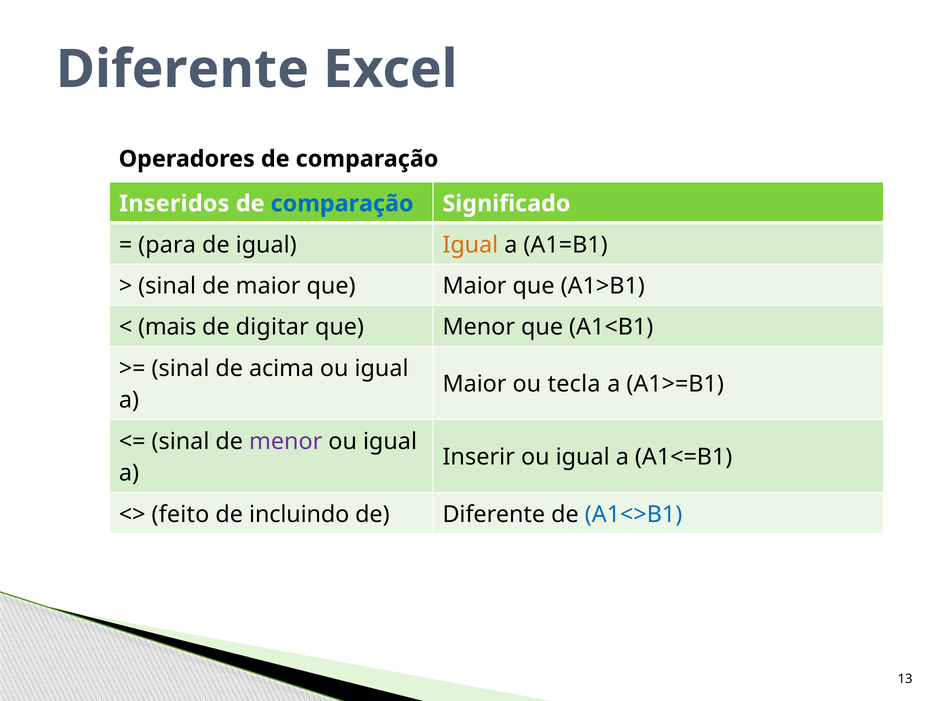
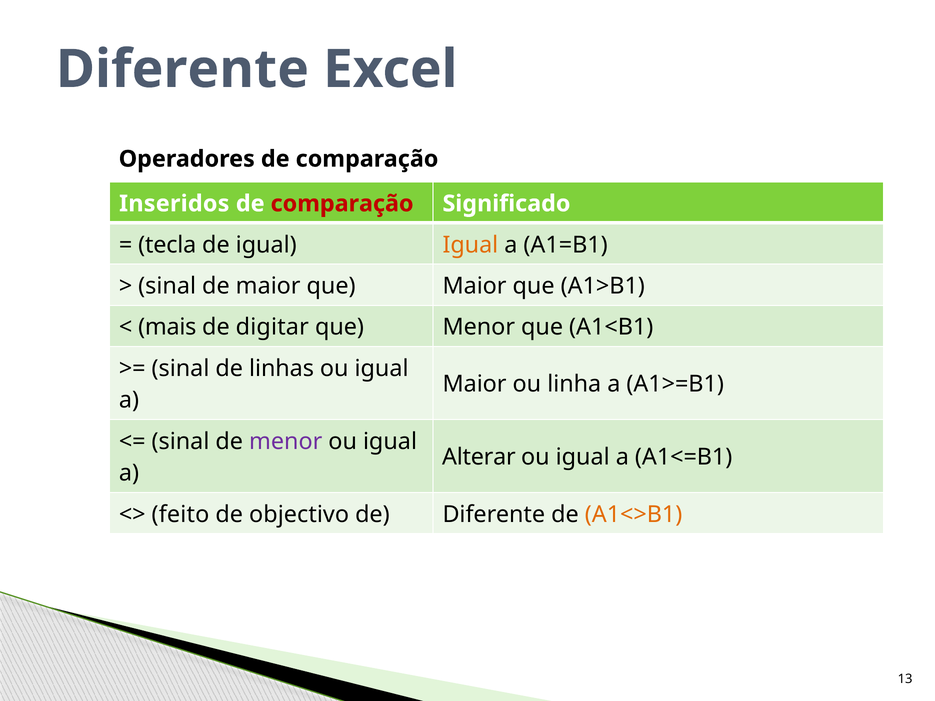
comparação at (342, 204) colour: blue -> red
para: para -> tecla
acima: acima -> linhas
tecla: tecla -> linha
Inserir: Inserir -> Alterar
incluindo: incluindo -> objectivo
A1<>B1 colour: blue -> orange
